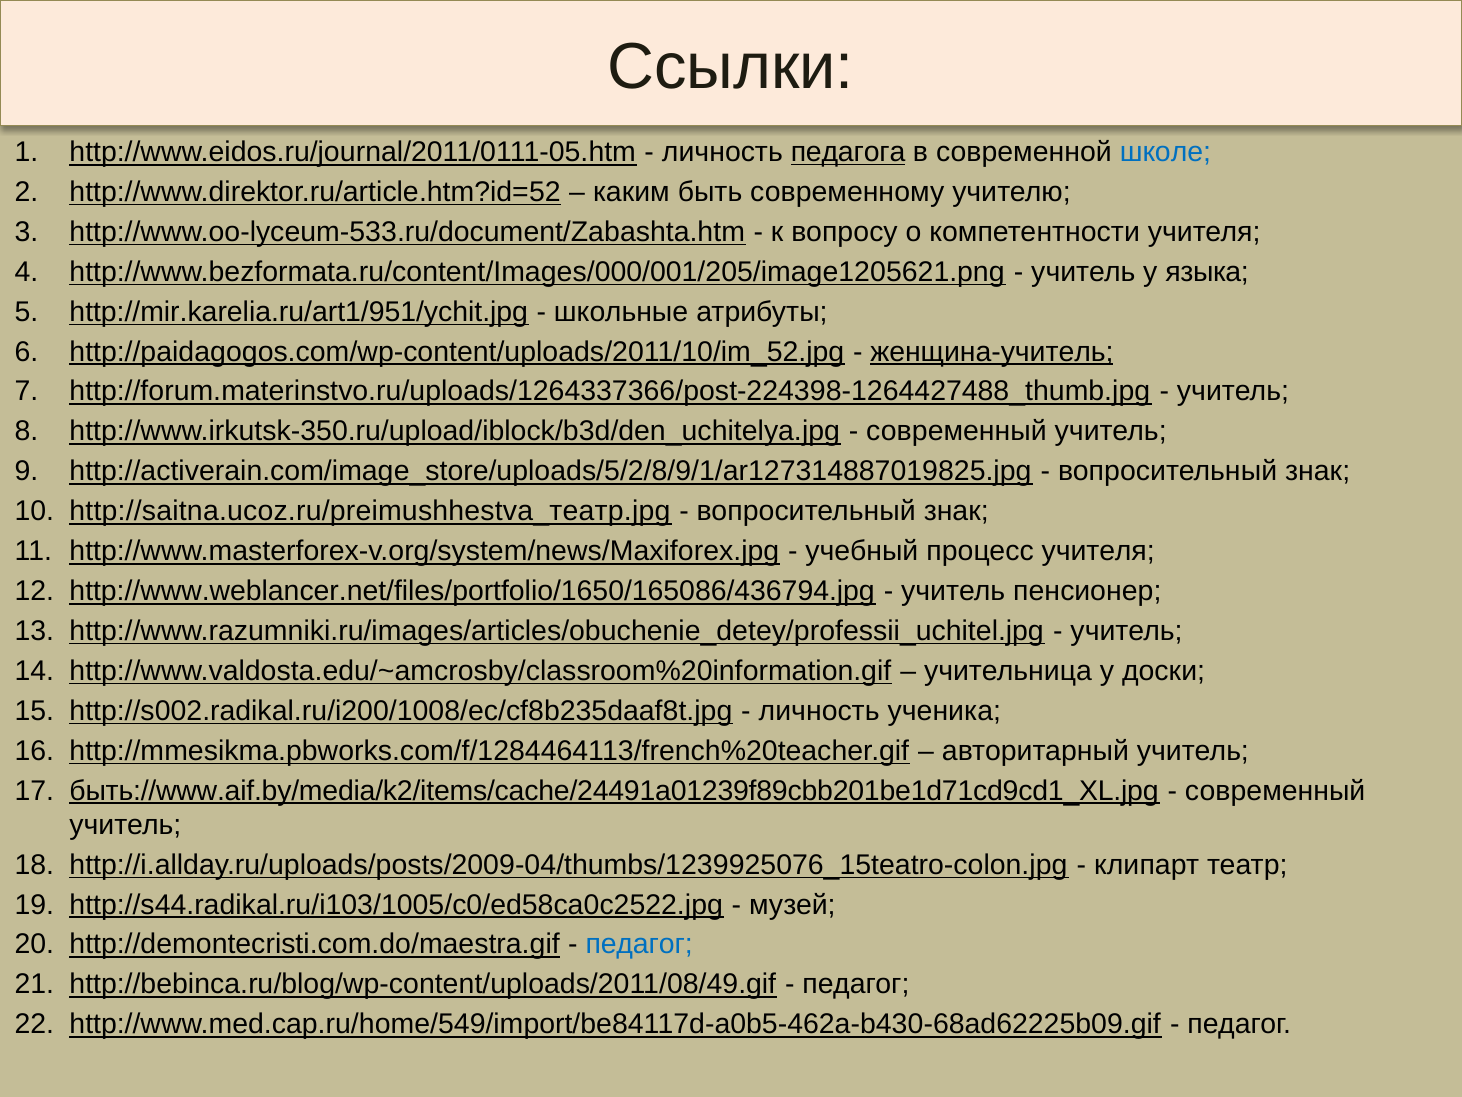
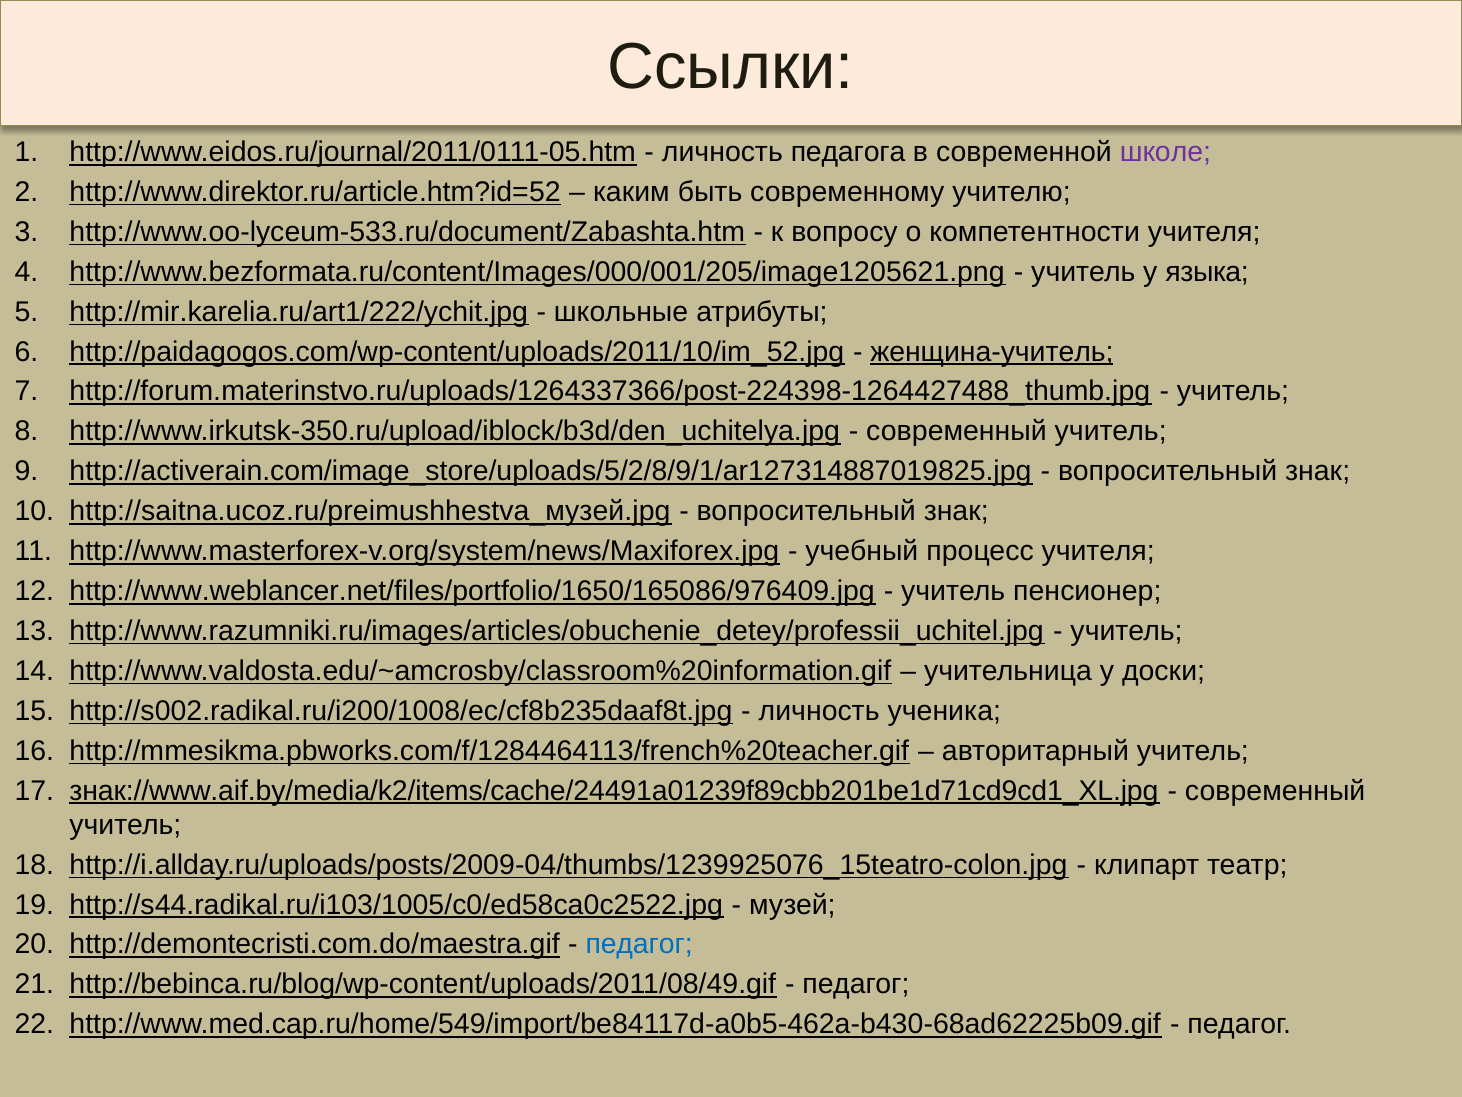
педагога underline: present -> none
школе colour: blue -> purple
http://mir.karelia.ru/art1/951/ychit.jpg: http://mir.karelia.ru/art1/951/ychit.jpg -> http://mir.karelia.ru/art1/222/ychit.jpg
http://saitna.ucoz.ru/preimushhestva_театр.jpg: http://saitna.ucoz.ru/preimushhestva_театр.jpg -> http://saitna.ucoz.ru/preimushhestva_музей.jpg
http://www.weblancer.net/files/portfolio/1650/165086/436794.jpg: http://www.weblancer.net/files/portfolio/1650/165086/436794.jpg -> http://www.weblancer.net/files/portfolio/1650/165086/976409.jpg
быть://www.aif.by/media/k2/items/cache/24491a01239f89cbb201be1d71cd9cd1_XL.jpg: быть://www.aif.by/media/k2/items/cache/24491a01239f89cbb201be1d71cd9cd1_XL.jpg -> знак://www.aif.by/media/k2/items/cache/24491a01239f89cbb201be1d71cd9cd1_XL.jpg
